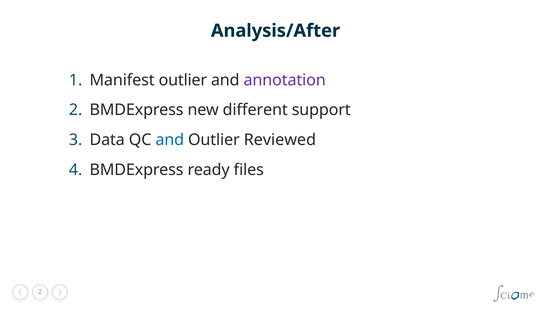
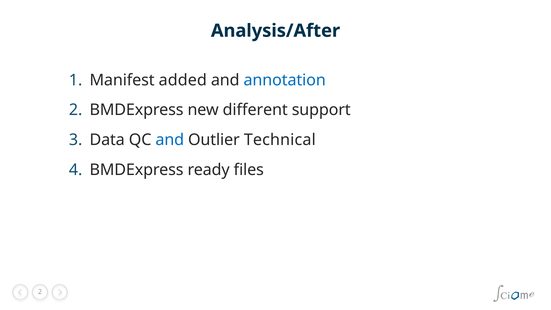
Manifest outlier: outlier -> added
annotation colour: purple -> blue
Reviewed: Reviewed -> Technical
